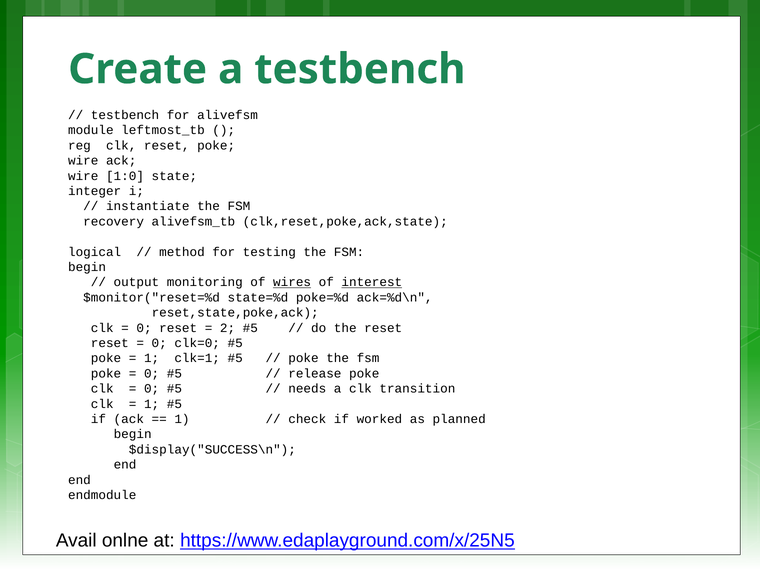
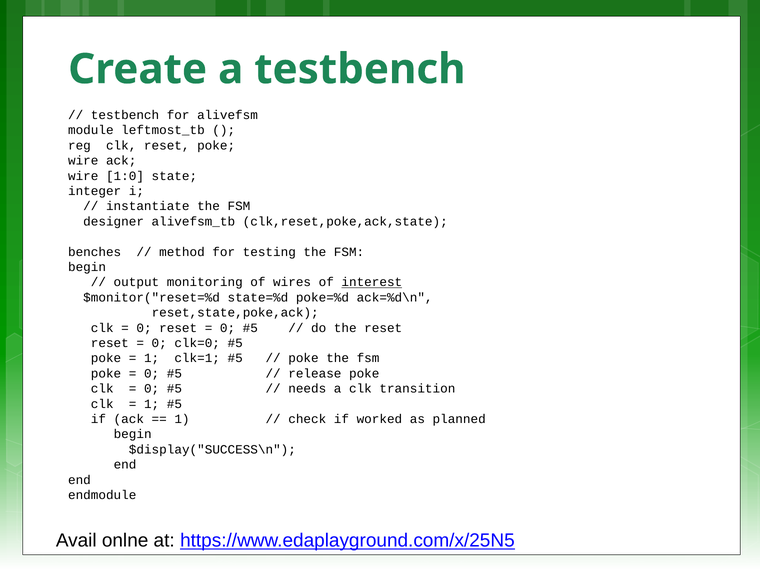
recovery: recovery -> designer
logical: logical -> benches
wires underline: present -> none
2 at (228, 328): 2 -> 0
